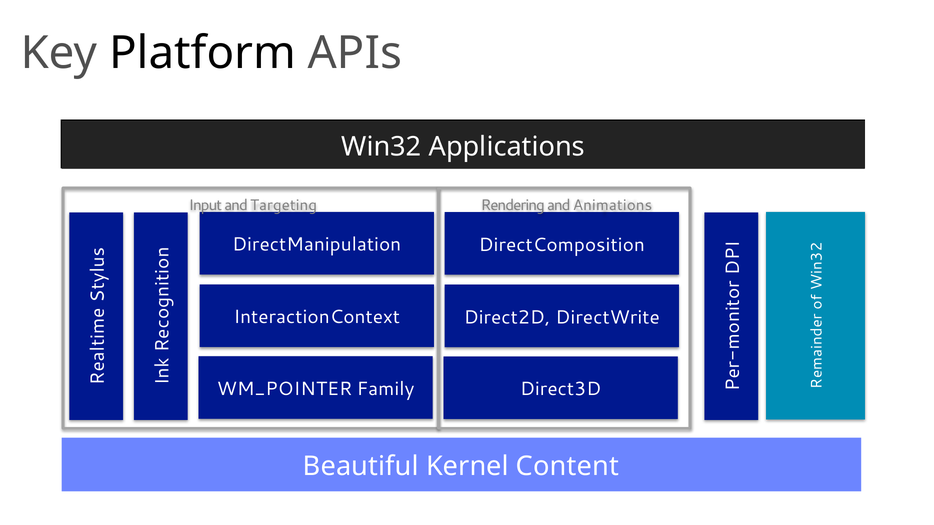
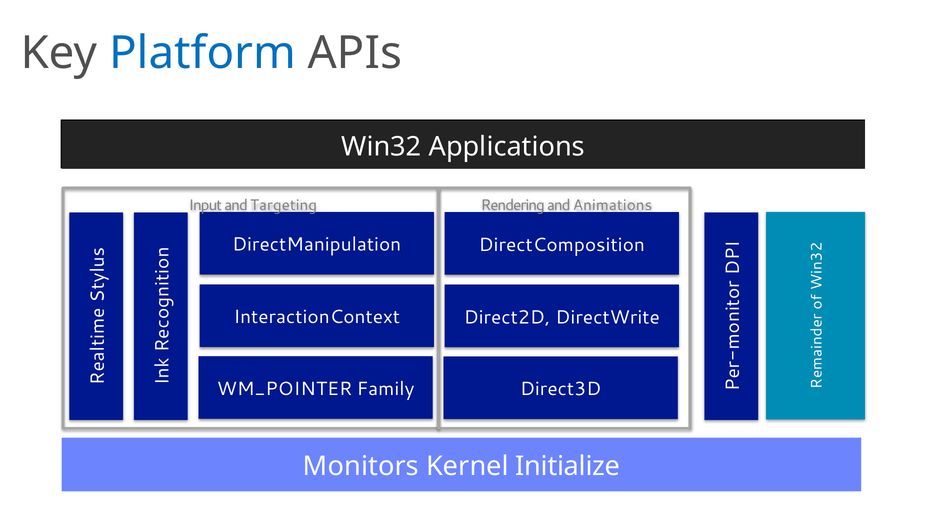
Platform colour: black -> blue
Beautiful: Beautiful -> Monitors
Content: Content -> Initialize
